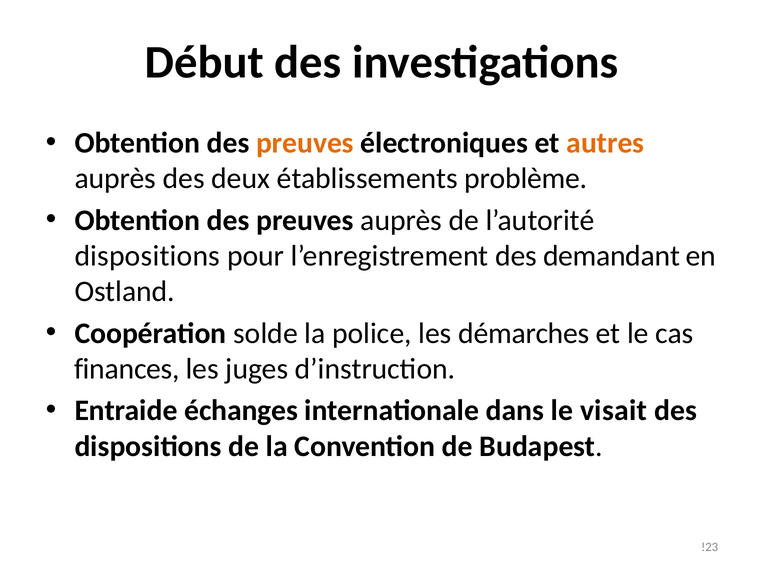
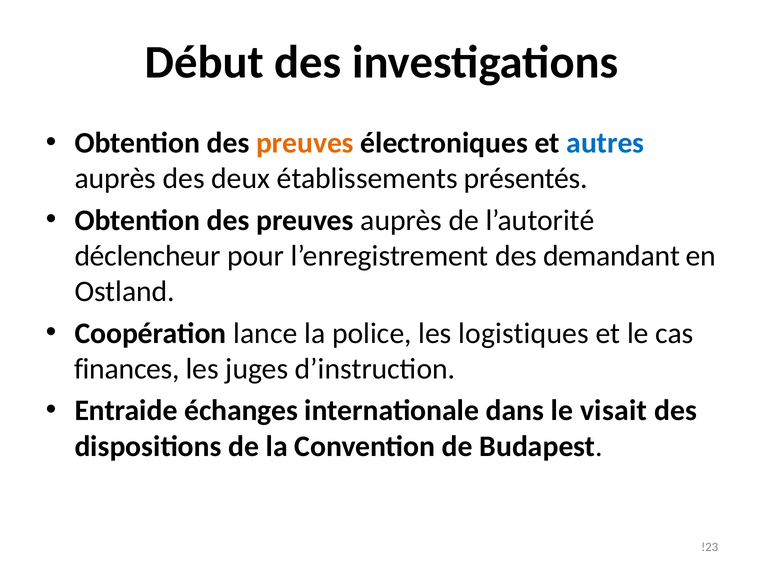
autres colour: orange -> blue
problème: problème -> présentés
dispositions at (147, 256): dispositions -> déclencheur
solde: solde -> lance
démarches: démarches -> logistiques
